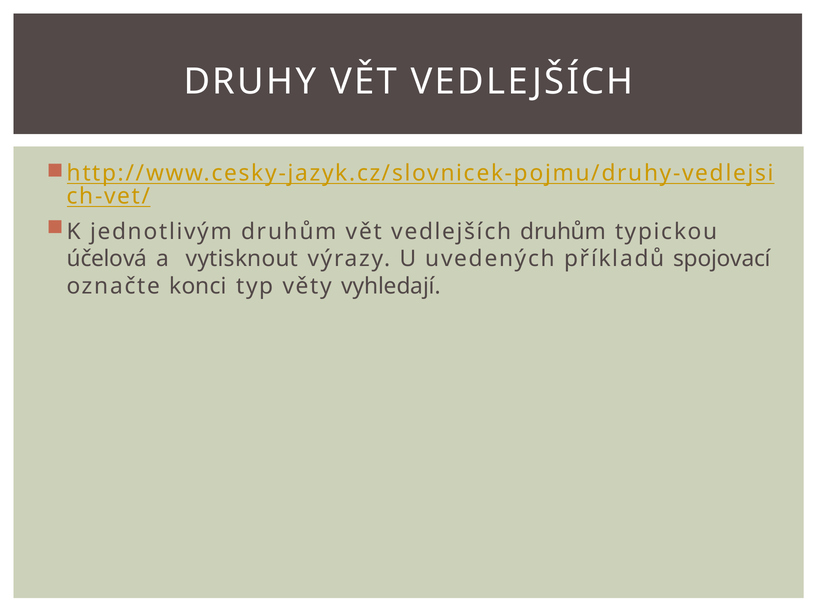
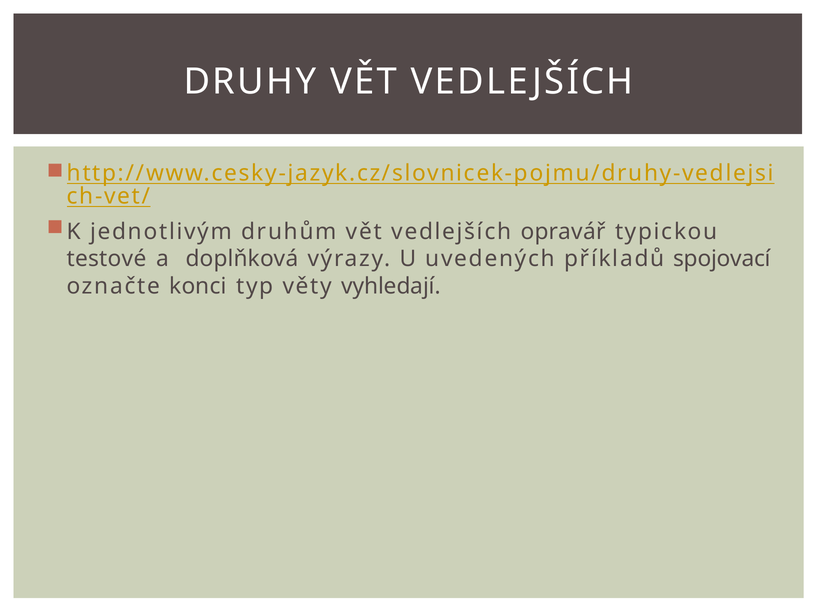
vedlejších druhům: druhům -> opravář
účelová: účelová -> testové
vytisknout: vytisknout -> doplňková
